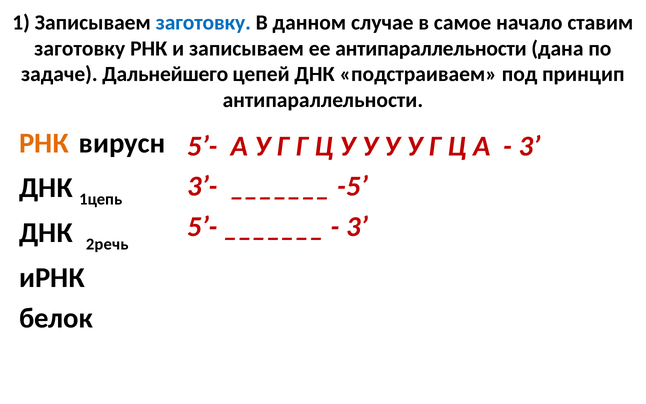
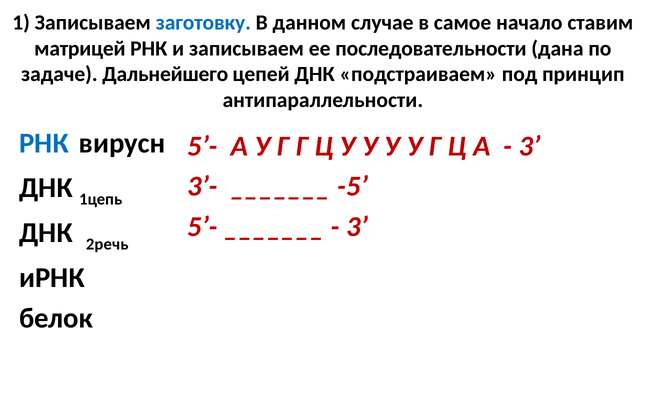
заготовку at (80, 48): заготовку -> матрицей
ее антипараллельности: антипараллельности -> последовательности
РНК at (44, 143) colour: orange -> blue
